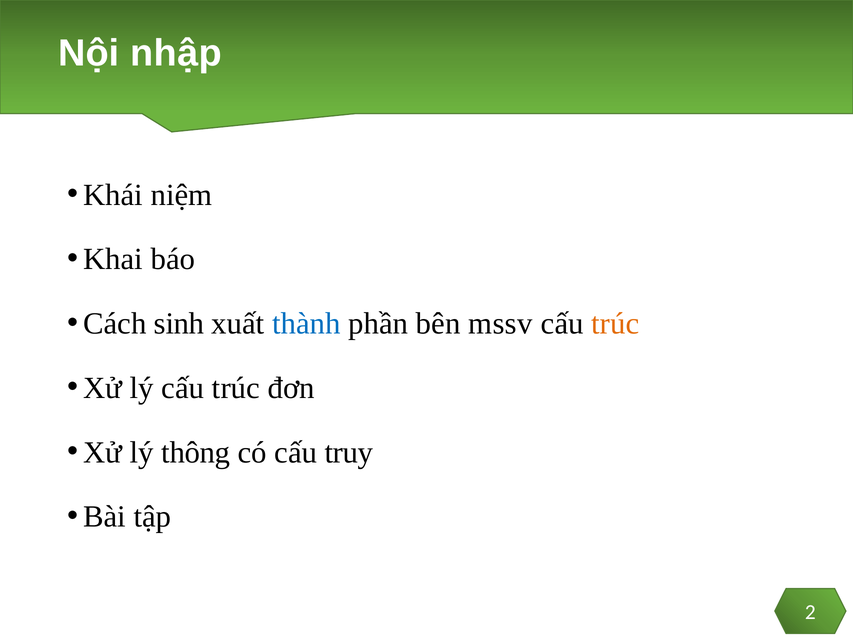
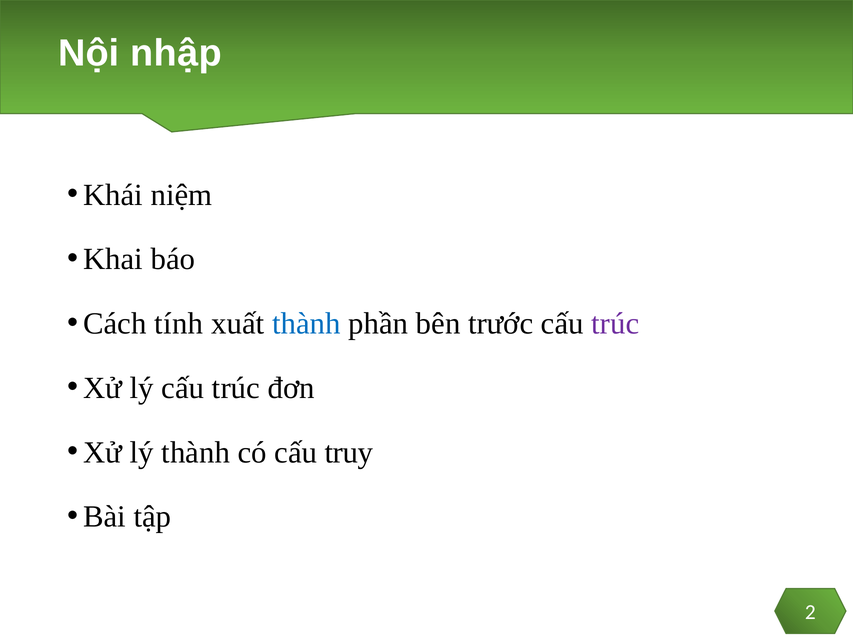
sinh: sinh -> tính
mssv: mssv -> trước
trúc at (615, 324) colour: orange -> purple
lý thông: thông -> thành
